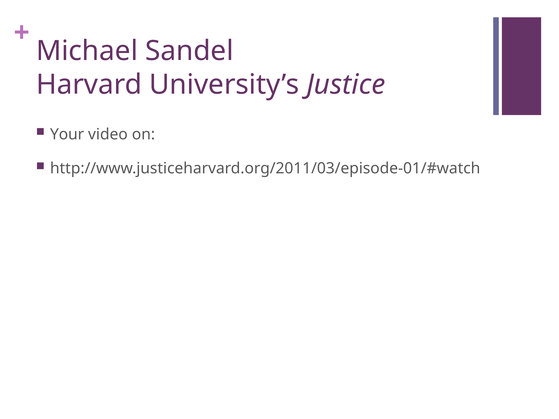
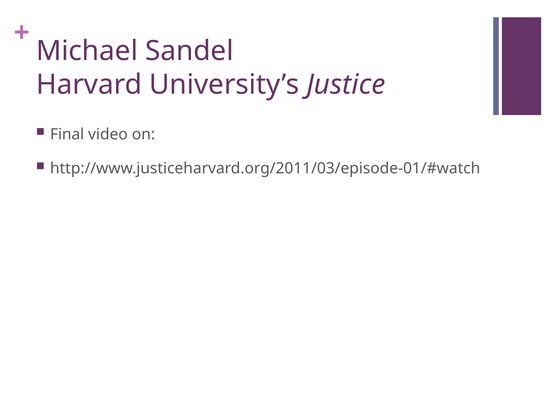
Your: Your -> Final
